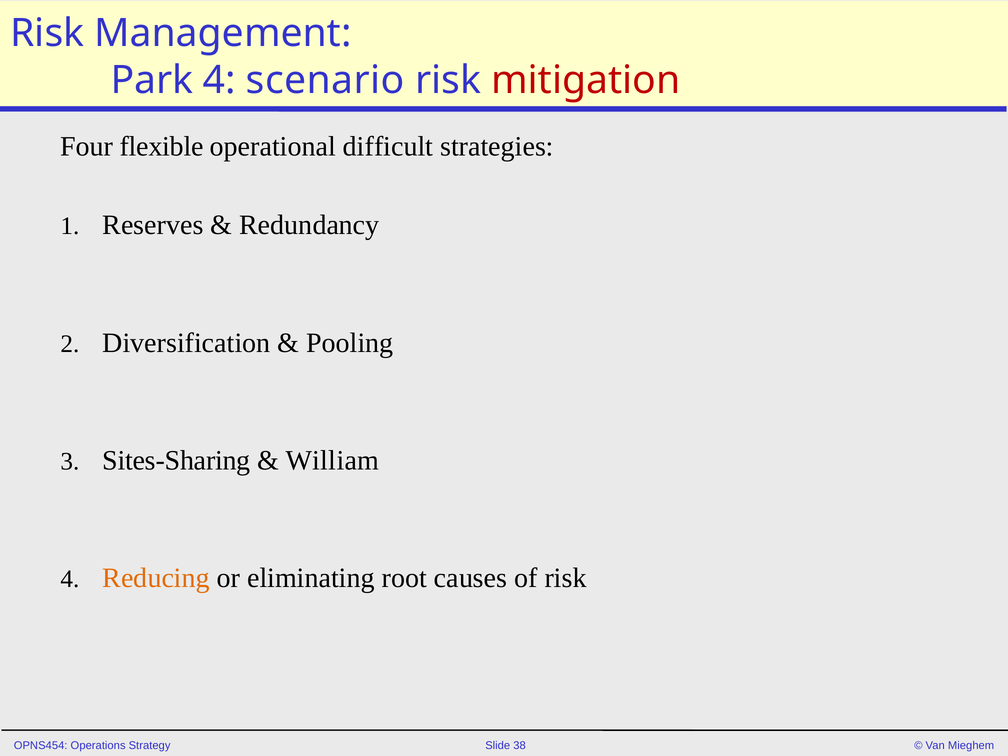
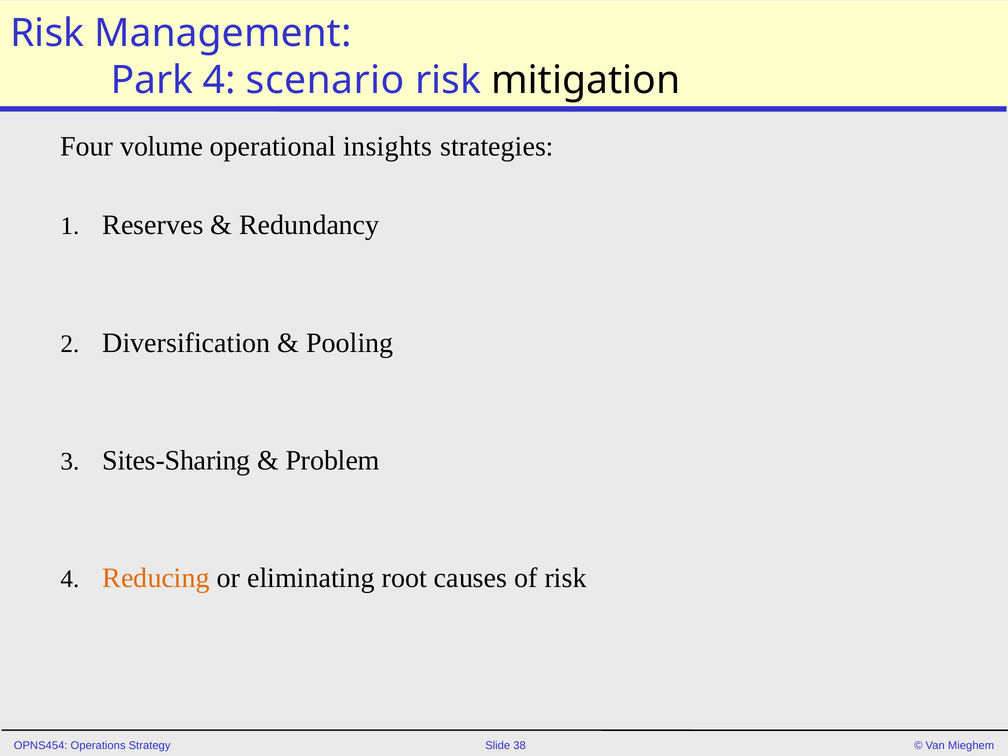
mitigation colour: red -> black
flexible: flexible -> volume
difficult: difficult -> insights
William: William -> Problem
